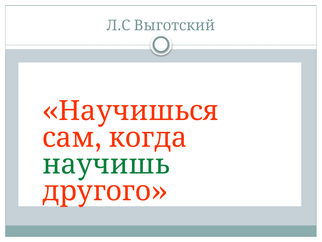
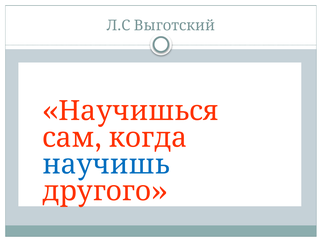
научишь colour: green -> blue
